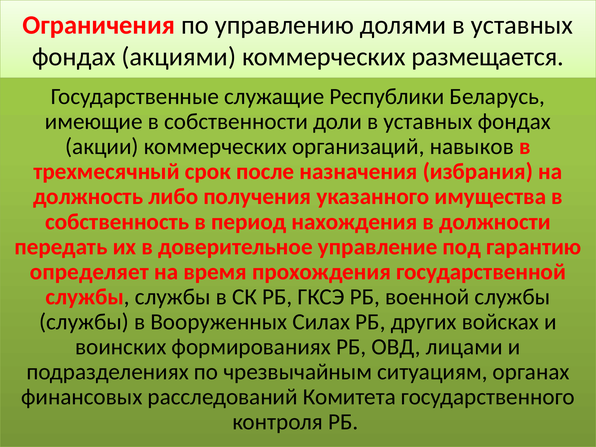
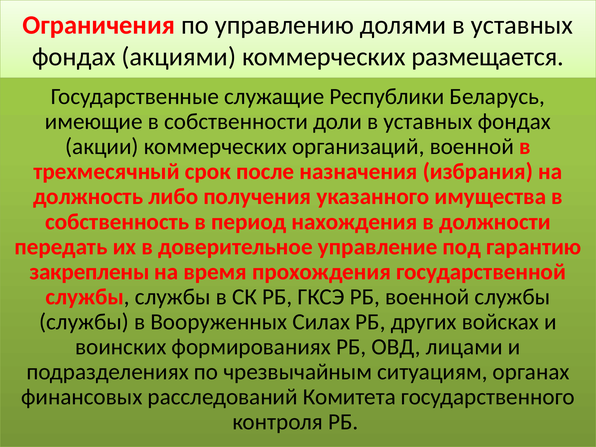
организаций навыков: навыков -> военной
определяет: определяет -> закреплены
